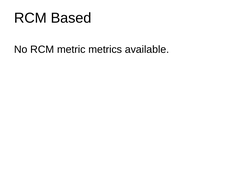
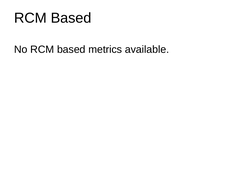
No RCM metric: metric -> based
